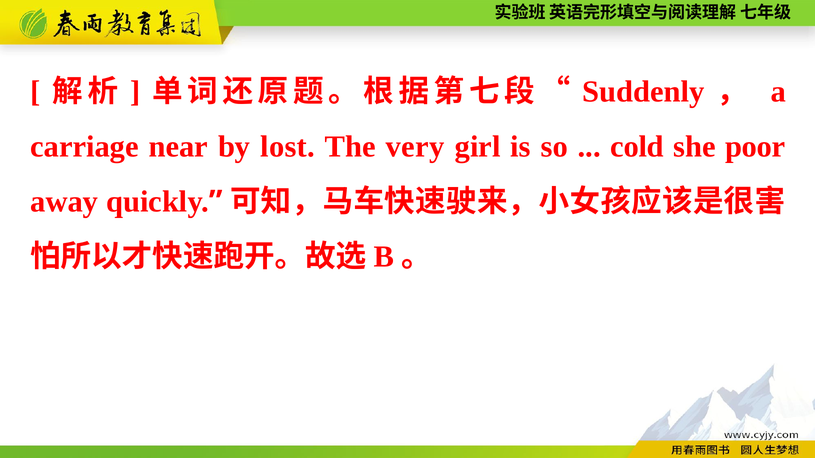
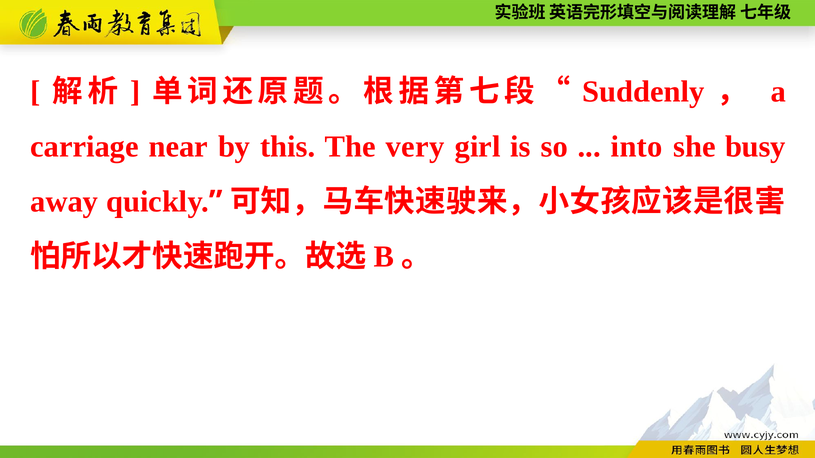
lost: lost -> this
cold: cold -> into
poor: poor -> busy
